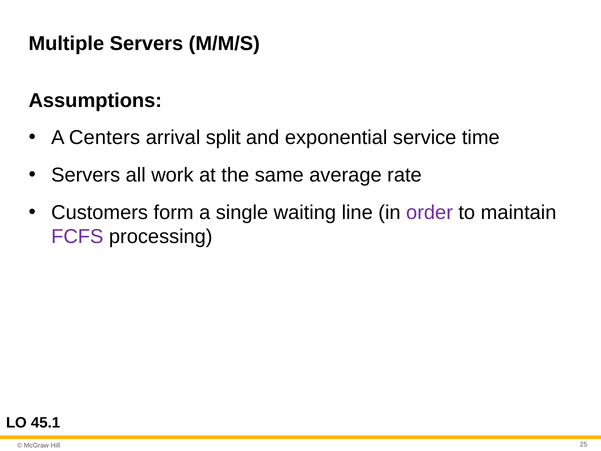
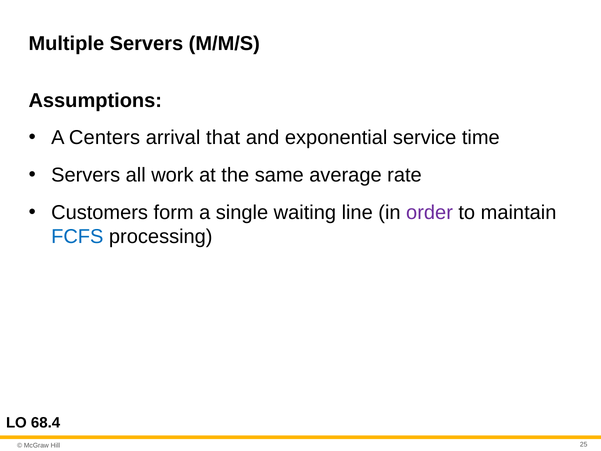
split: split -> that
FCFS colour: purple -> blue
45.1: 45.1 -> 68.4
